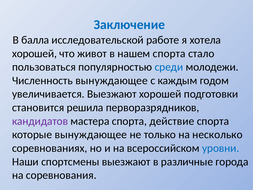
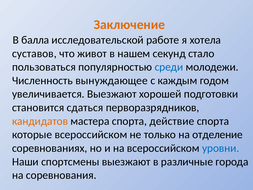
Заключение colour: blue -> orange
хорошей at (34, 53): хорошей -> суставов
нашем спорта: спорта -> секунд
решила: решила -> сдаться
кандидатов colour: purple -> orange
которые вынуждающее: вынуждающее -> всероссийском
несколько: несколько -> отделение
